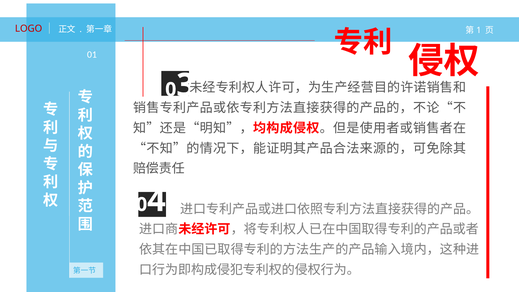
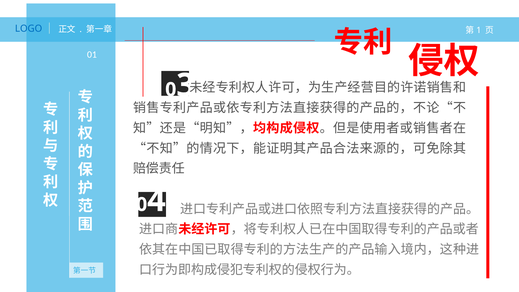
LOGO colour: red -> blue
